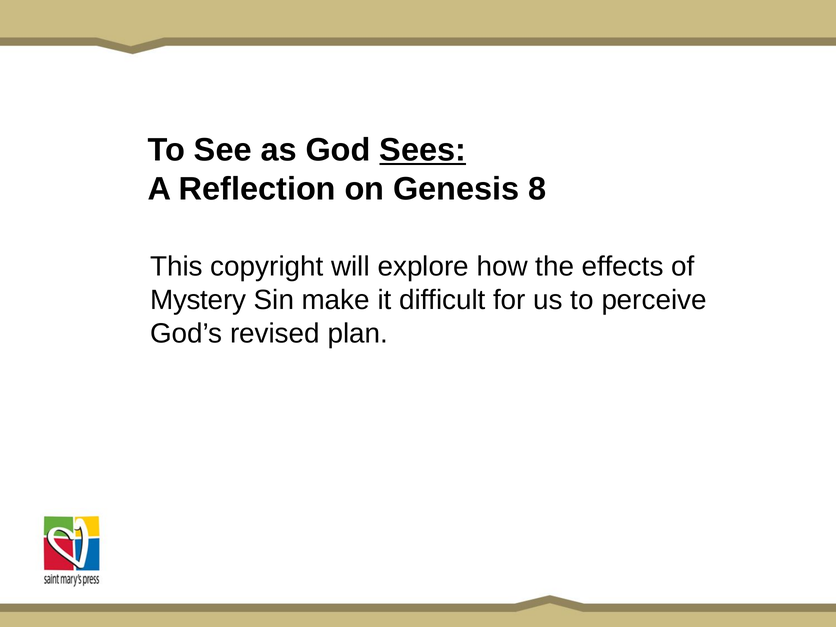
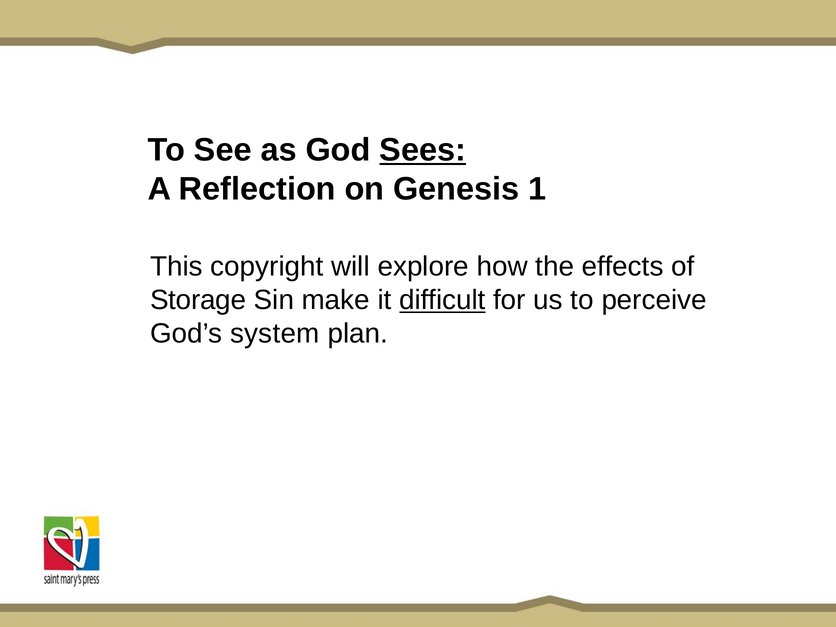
8: 8 -> 1
Mystery: Mystery -> Storage
difficult underline: none -> present
revised: revised -> system
